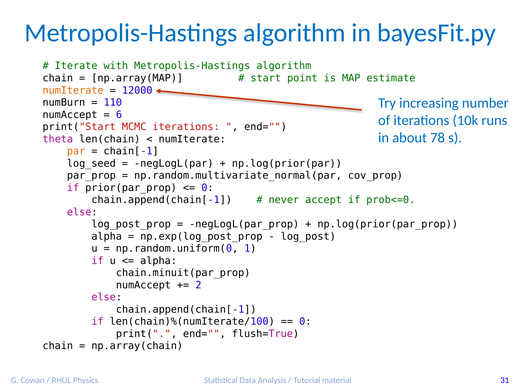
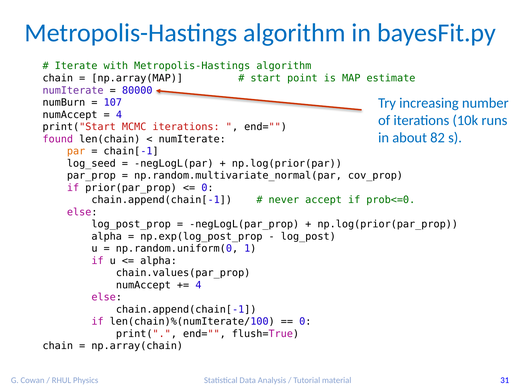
numIterate at (73, 90) colour: orange -> purple
12000: 12000 -> 80000
110: 110 -> 107
6 at (119, 115): 6 -> 4
78: 78 -> 82
theta: theta -> found
chain.minuit(par_prop: chain.minuit(par_prop -> chain.values(par_prop
2 at (198, 285): 2 -> 4
